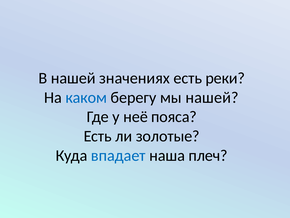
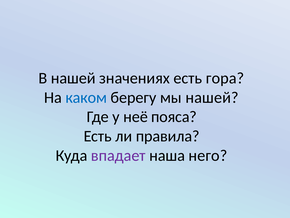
реки: реки -> гора
золотые: золотые -> правила
впадает colour: blue -> purple
плеч: плеч -> него
